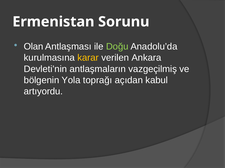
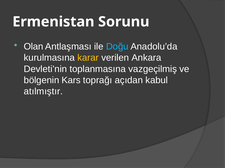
Doğu colour: light green -> light blue
antlaşmaların: antlaşmaların -> toplanmasına
Yola: Yola -> Kars
artıyordu: artıyordu -> atılmıştır
